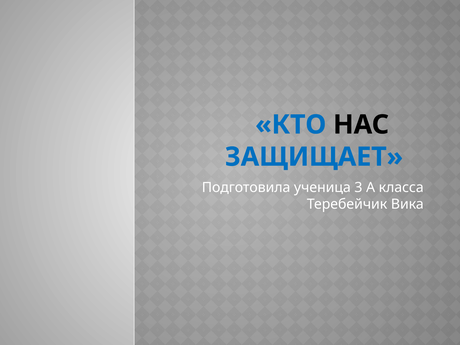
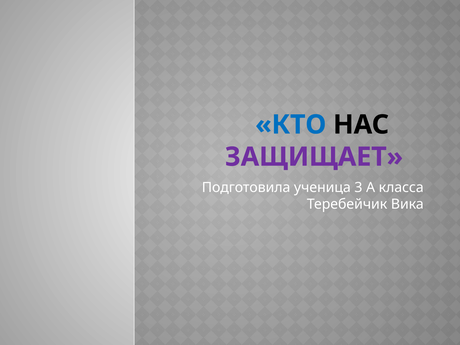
ЗАЩИЩАЕТ colour: blue -> purple
